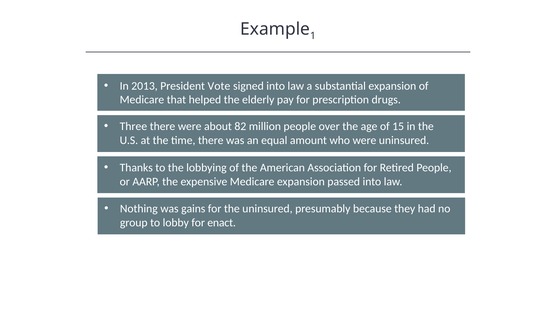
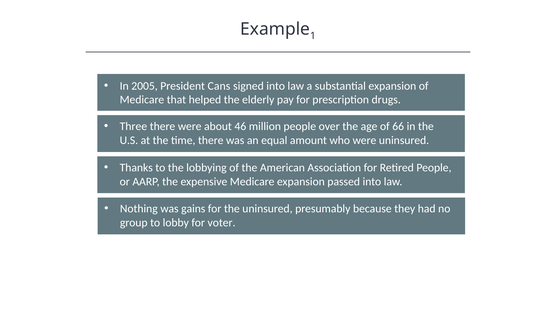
2013: 2013 -> 2005
Vote: Vote -> Cans
82: 82 -> 46
15: 15 -> 66
enact: enact -> voter
